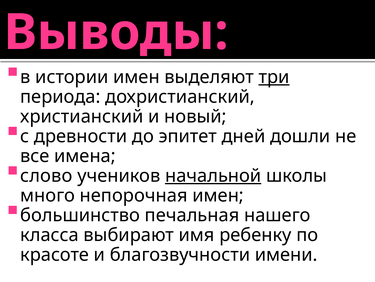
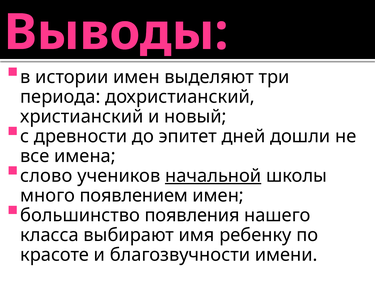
три underline: present -> none
непорочная: непорочная -> появлением
печальная: печальная -> появления
